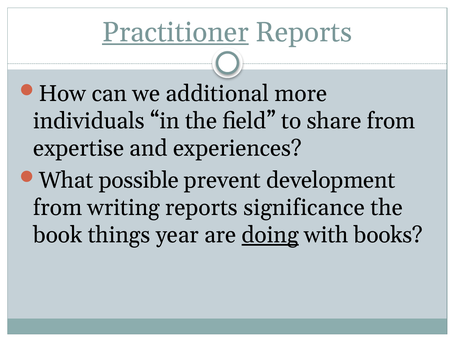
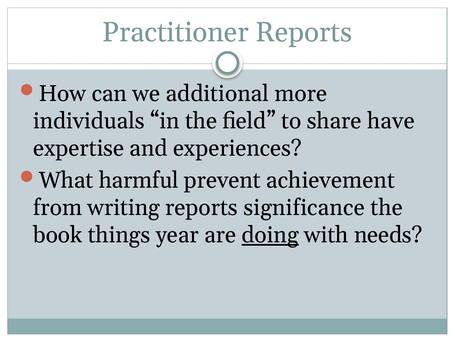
Practitioner underline: present -> none
share from: from -> have
possible: possible -> harmful
development: development -> achievement
books: books -> needs
